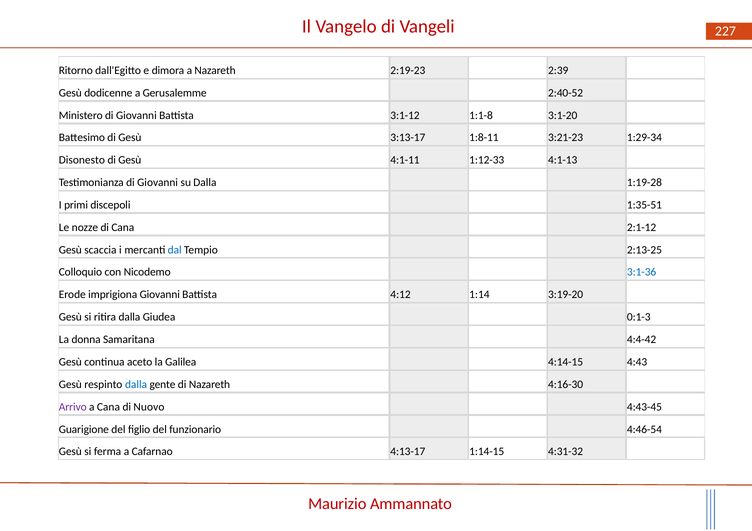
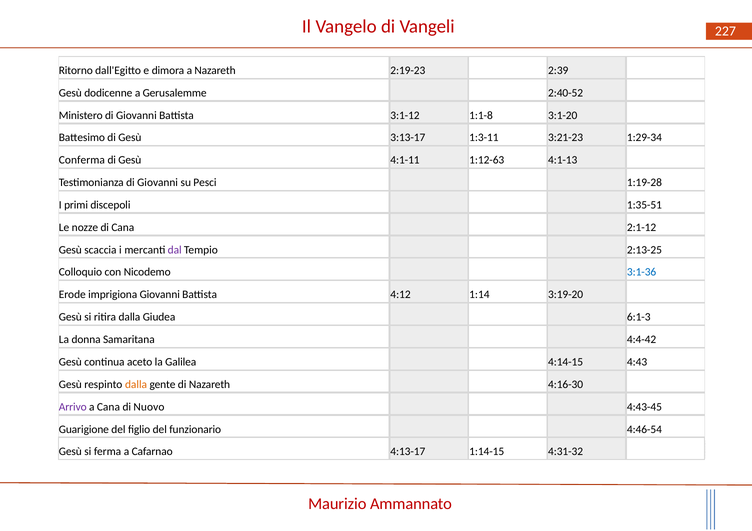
1:8-11: 1:8-11 -> 1:3-11
Disonesto: Disonesto -> Conferma
1:12-33: 1:12-33 -> 1:12-63
su Dalla: Dalla -> Pesci
dal colour: blue -> purple
0:1-3: 0:1-3 -> 6:1-3
dalla at (136, 384) colour: blue -> orange
